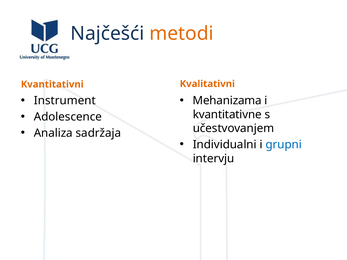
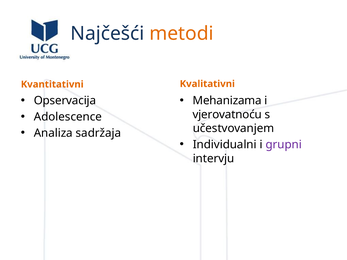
Instrument: Instrument -> Opservacija
kvantitativne: kvantitativne -> vjerovatnoću
grupni colour: blue -> purple
